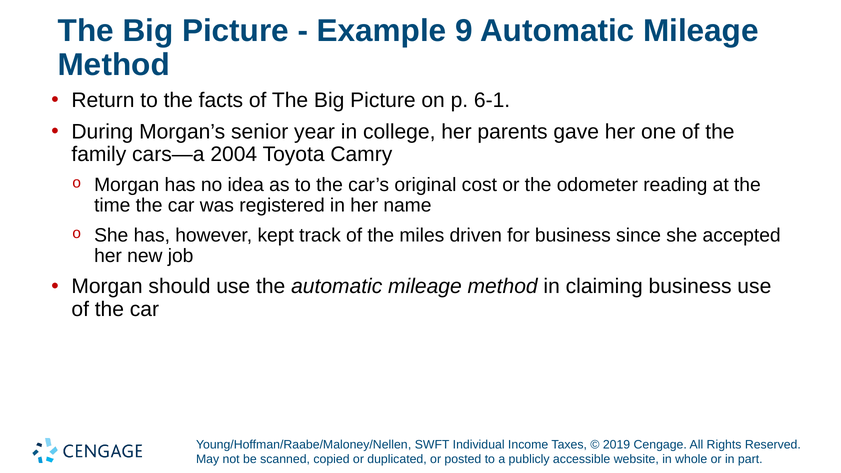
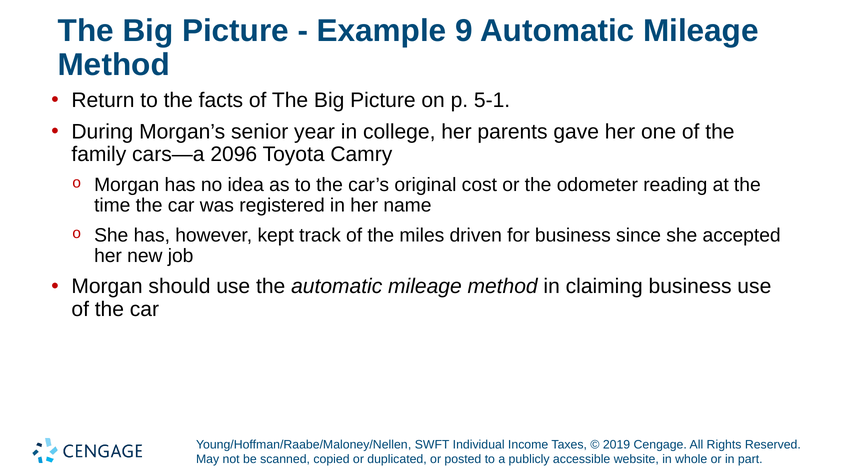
6-1: 6-1 -> 5-1
2004: 2004 -> 2096
